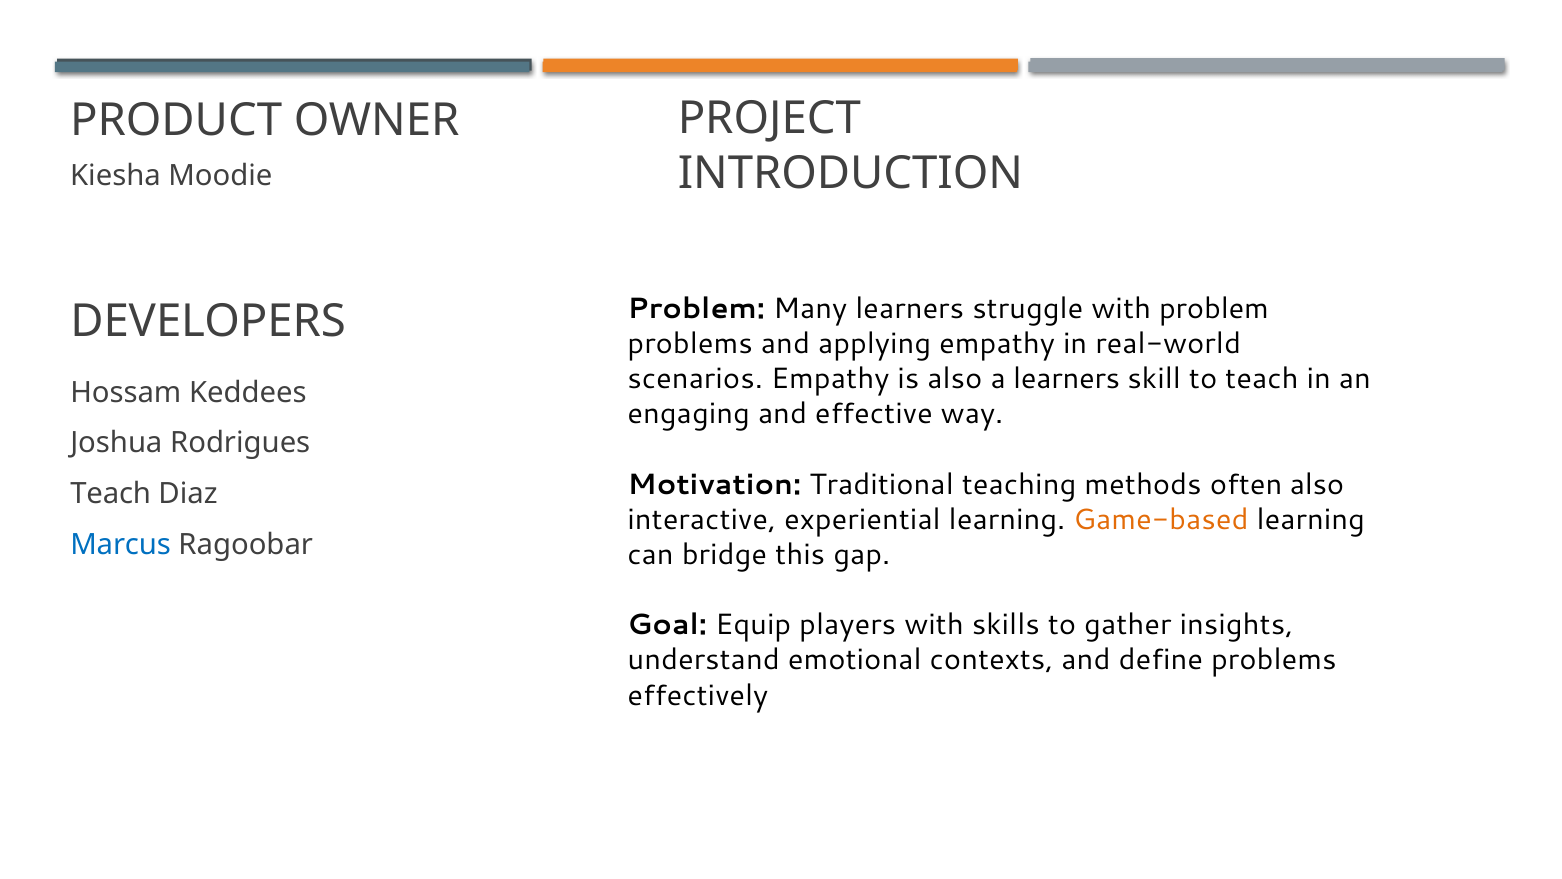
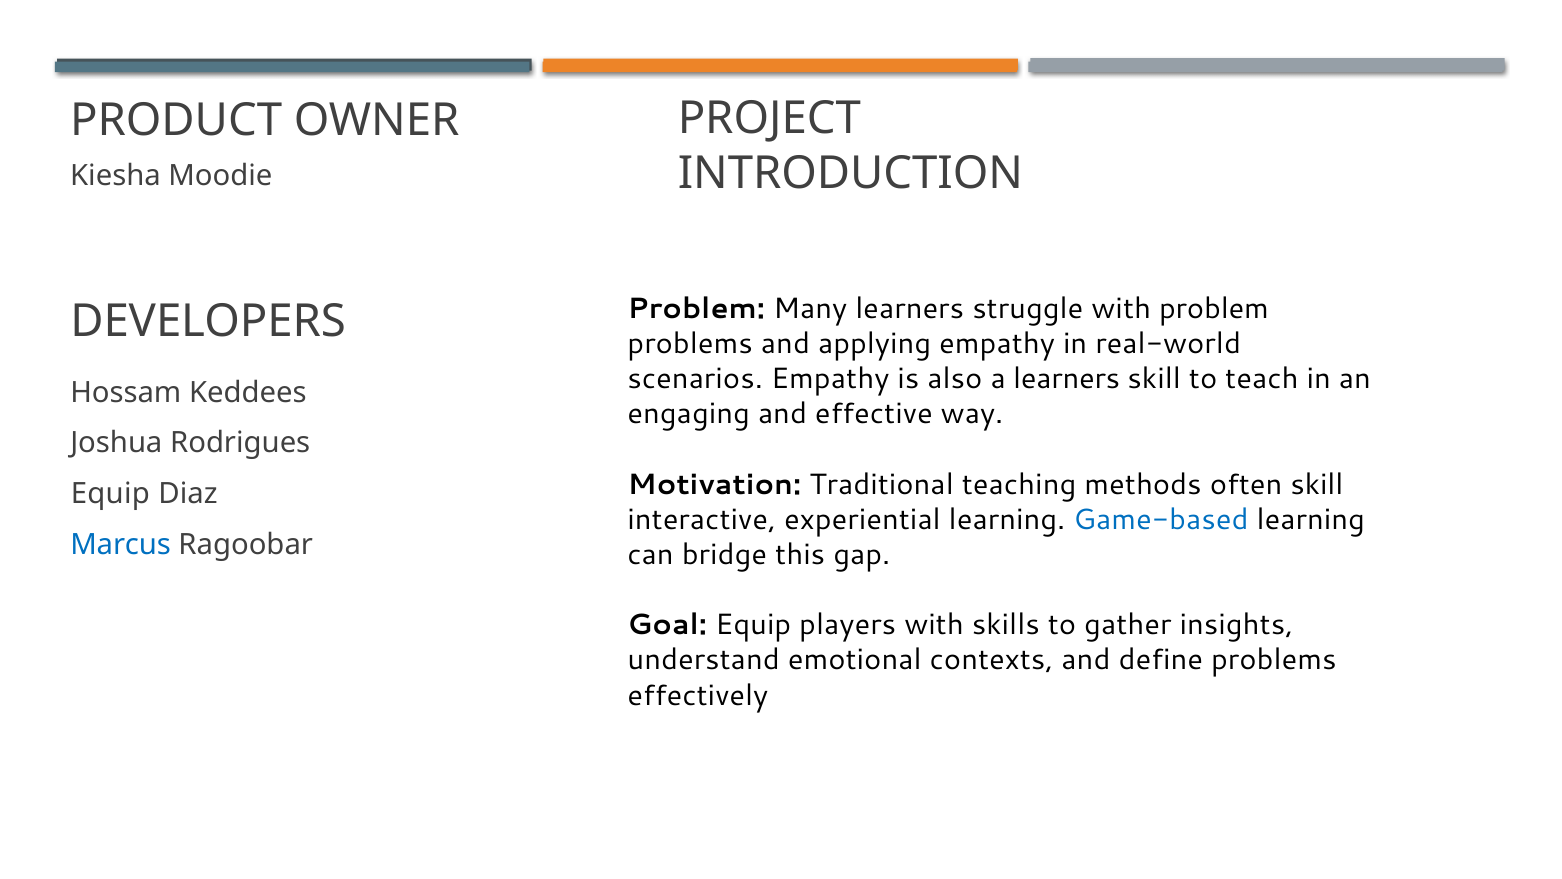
often also: also -> skill
Teach at (111, 494): Teach -> Equip
Game-based colour: orange -> blue
